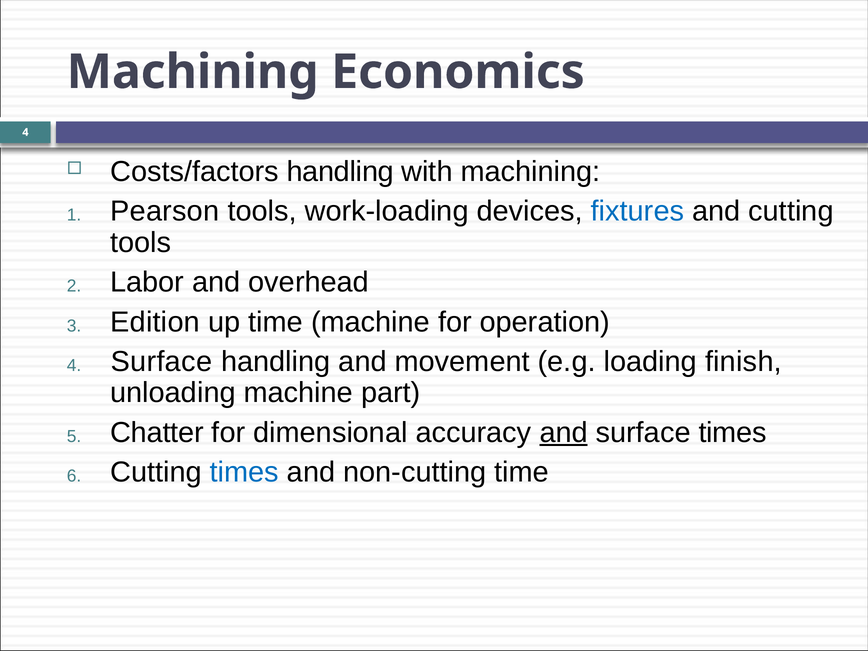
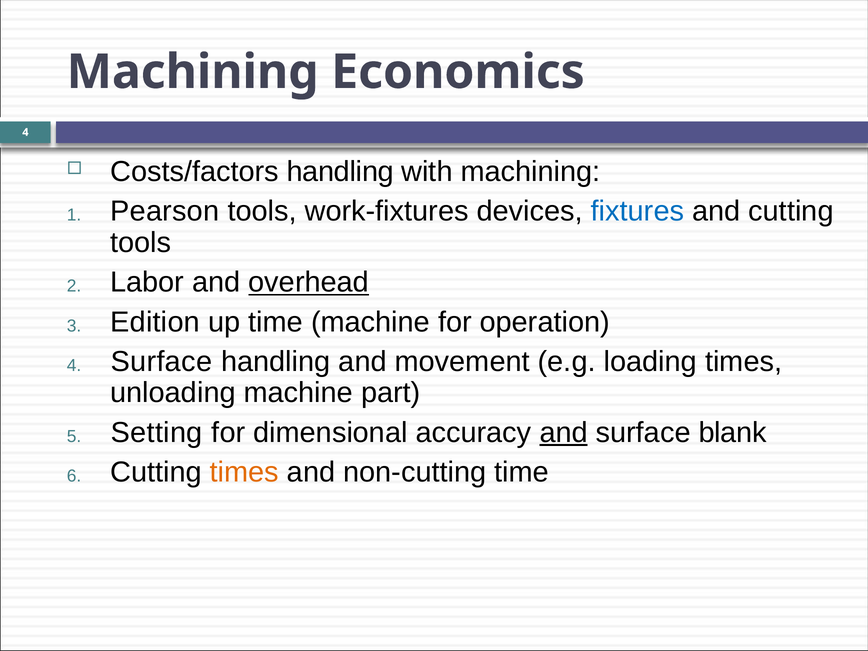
work-loading: work-loading -> work-fixtures
overhead underline: none -> present
loading finish: finish -> times
Chatter: Chatter -> Setting
surface times: times -> blank
times at (244, 472) colour: blue -> orange
